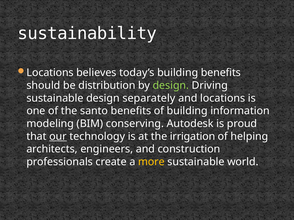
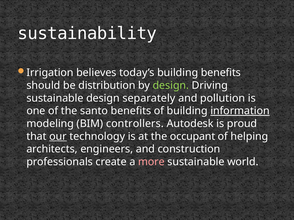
Locations at (50, 73): Locations -> Irrigation
and locations: locations -> pollution
information underline: none -> present
conserving: conserving -> controllers
irrigation: irrigation -> occupant
more colour: yellow -> pink
